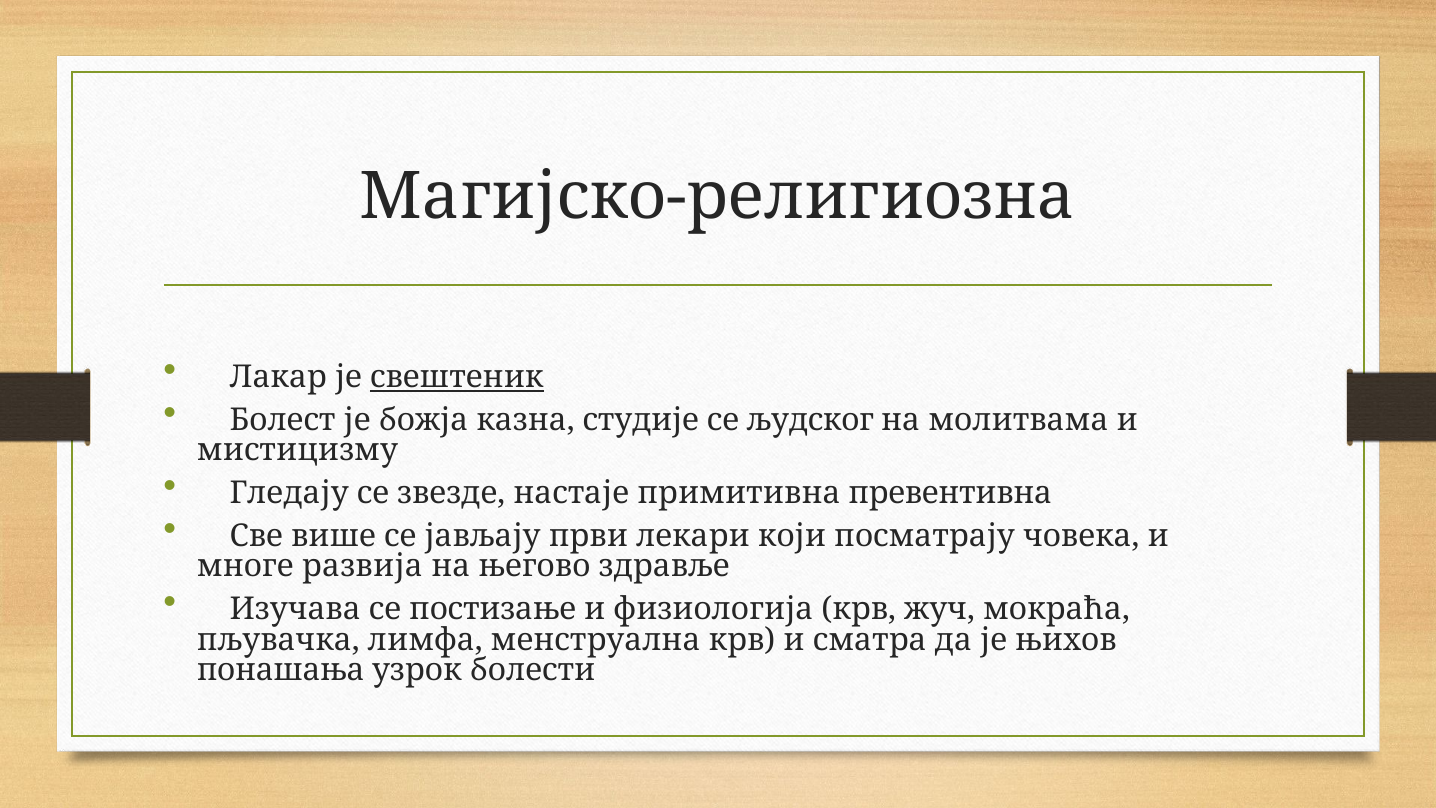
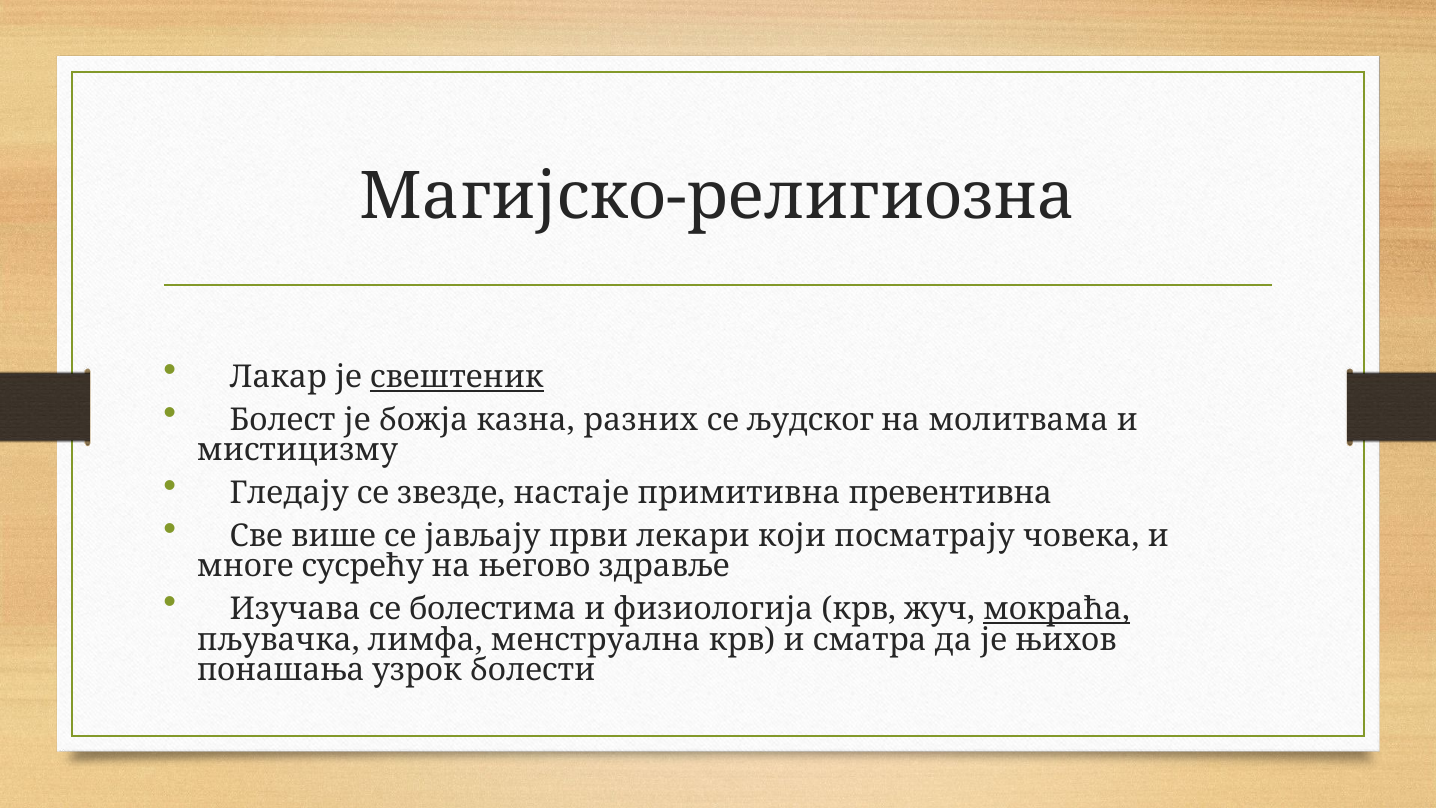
студије: студије -> разних
развија: развија -> сусрећу
постизање: постизање -> болестима
мокраћа underline: none -> present
